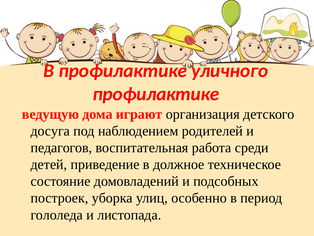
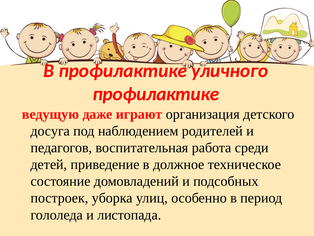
дома: дома -> даже
